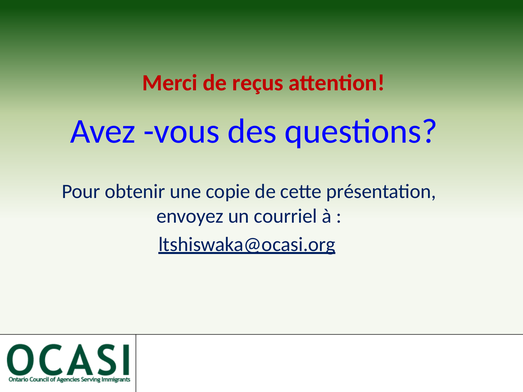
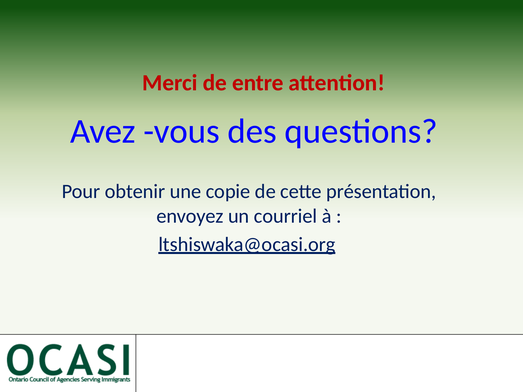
reçus: reçus -> entre
